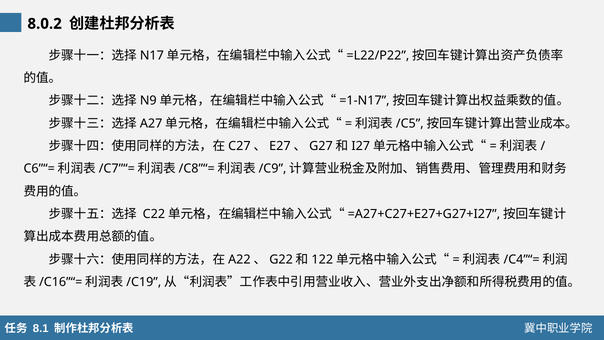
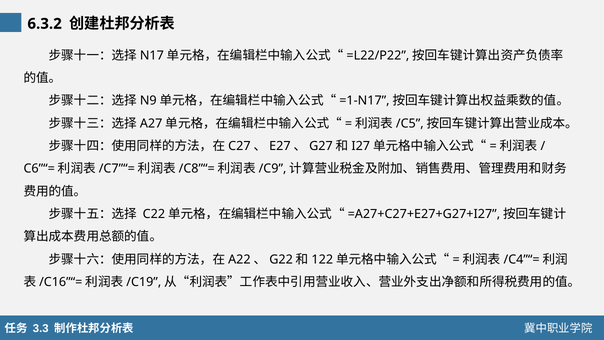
8.0.2: 8.0.2 -> 6.3.2
8.1: 8.1 -> 3.3
